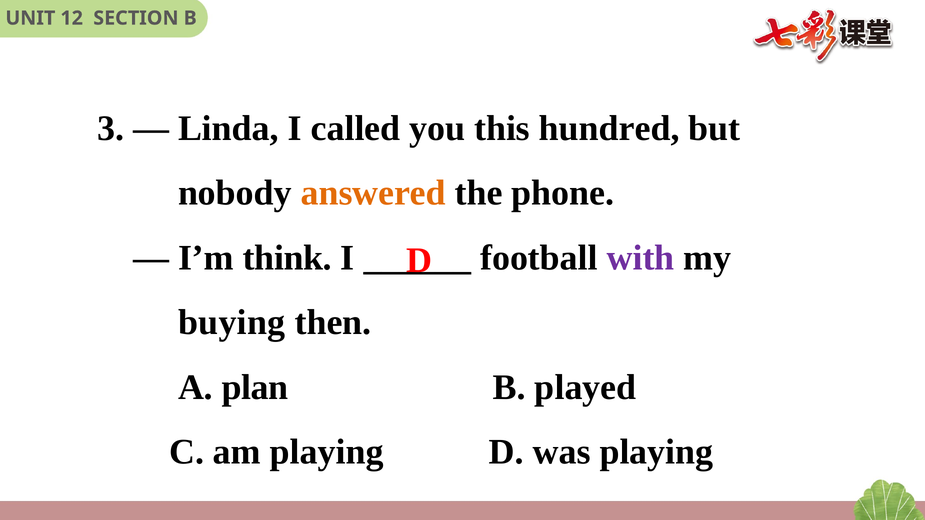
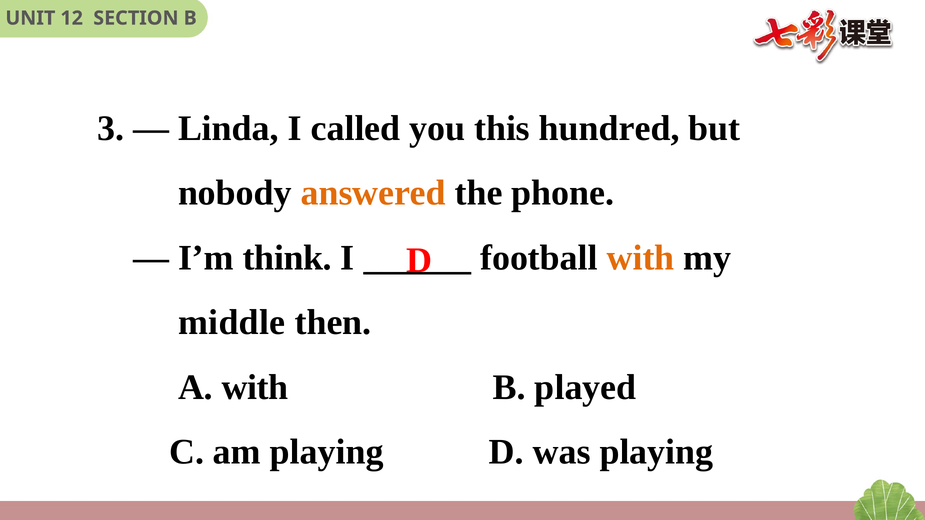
with at (641, 258) colour: purple -> orange
buying: buying -> middle
A plan: plan -> with
